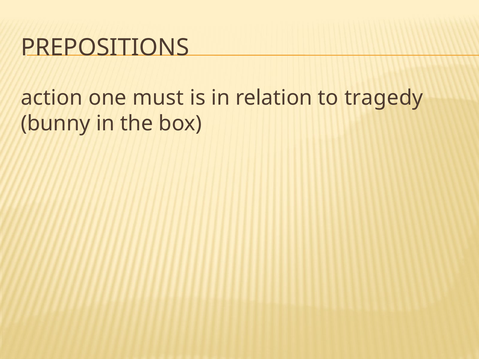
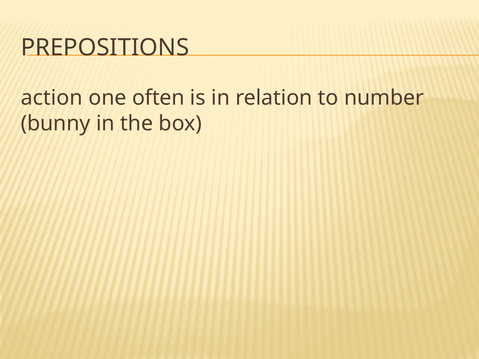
must: must -> often
tragedy: tragedy -> number
